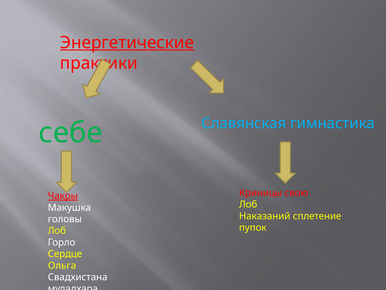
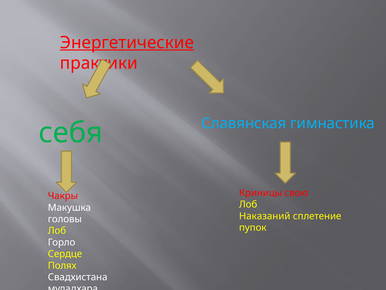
себе: себе -> себя
Чакры underline: present -> none
Ольга: Ольга -> Полях
